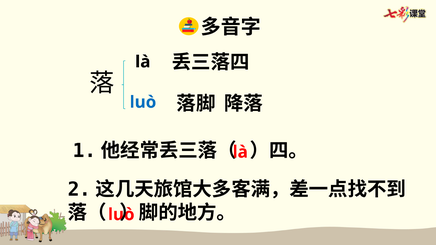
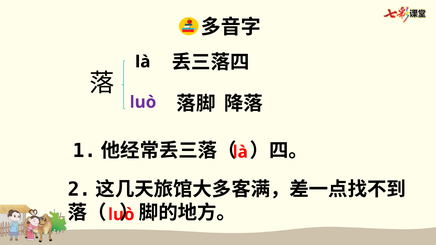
luò at (143, 102) colour: blue -> purple
